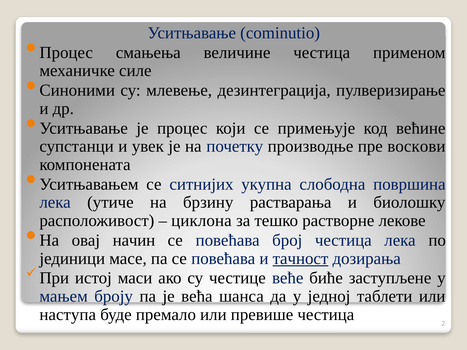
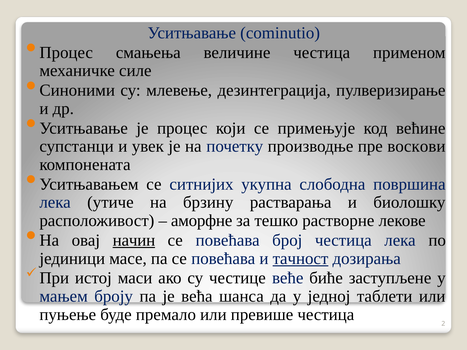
циклона: циклона -> аморфне
начин underline: none -> present
наступа: наступа -> пуњење
